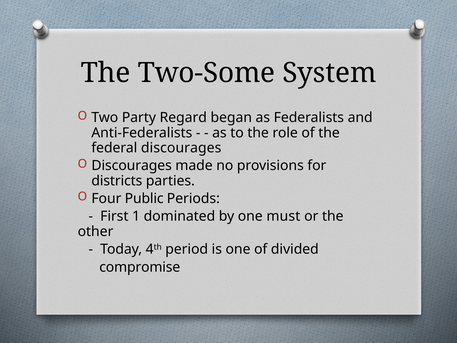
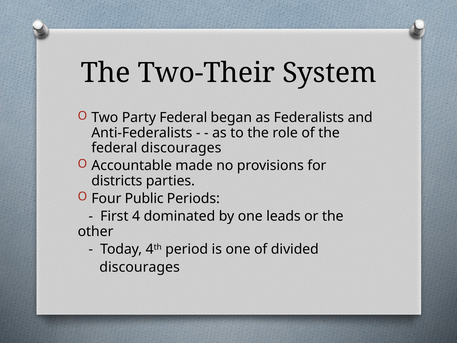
Two-Some: Two-Some -> Two-Their
Party Regard: Regard -> Federal
Discourages at (132, 166): Discourages -> Accountable
1: 1 -> 4
must: must -> leads
compromise at (140, 267): compromise -> discourages
